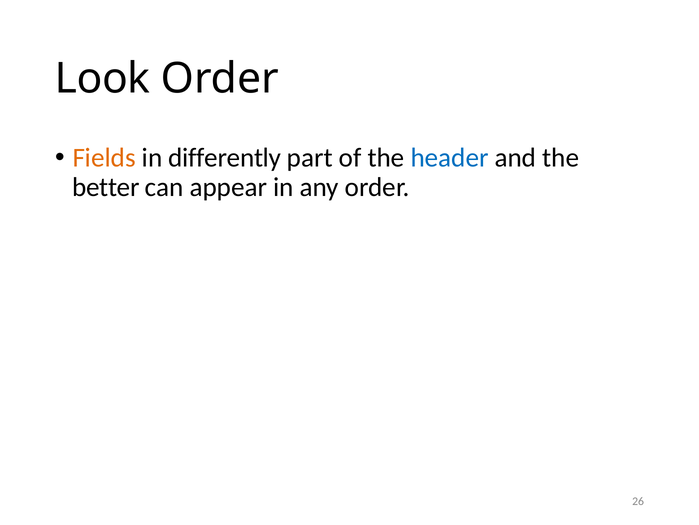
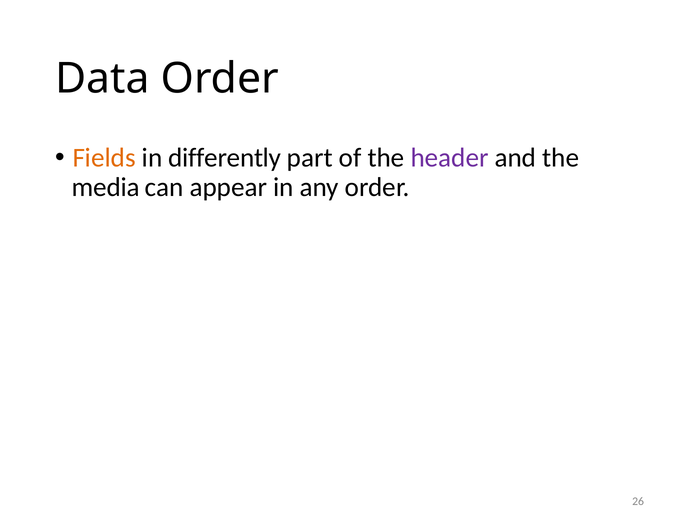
Look: Look -> Data
header colour: blue -> purple
better: better -> media
